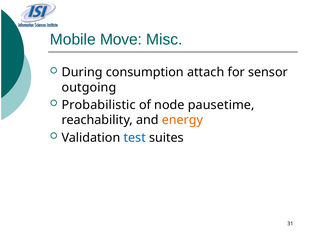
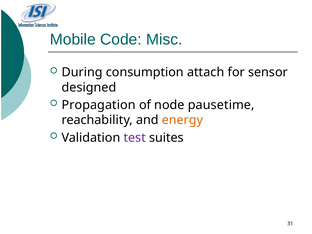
Move: Move -> Code
outgoing: outgoing -> designed
Probabilistic: Probabilistic -> Propagation
test colour: blue -> purple
